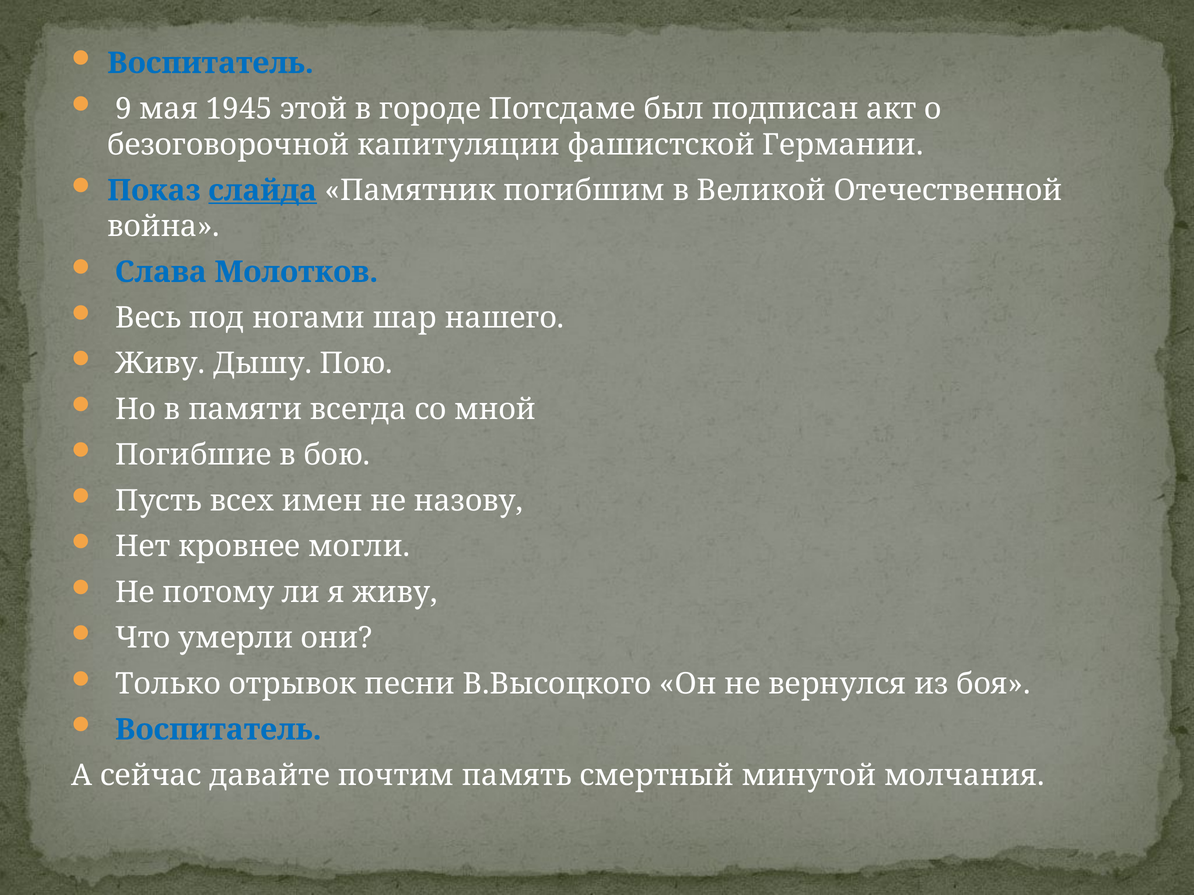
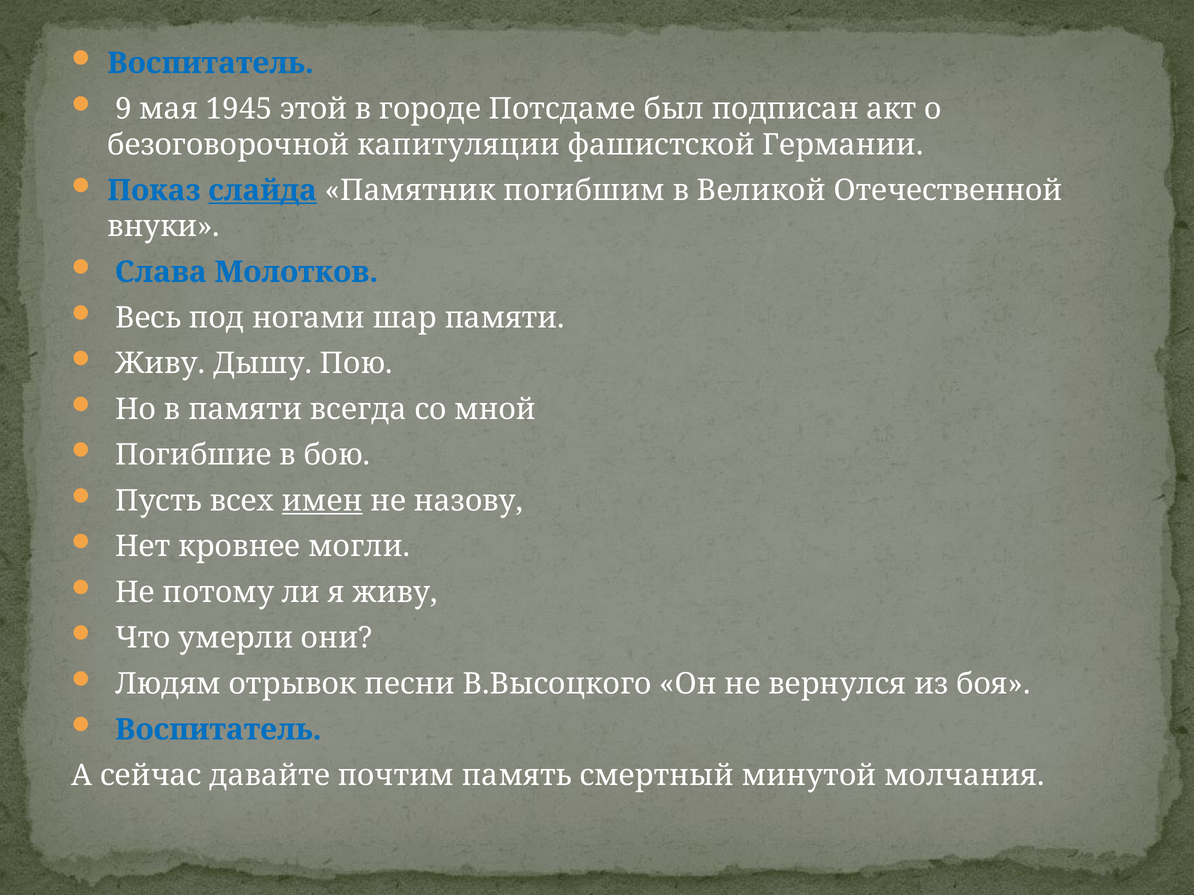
война: война -> внуки
шар нашего: нашего -> памяти
имен underline: none -> present
Только: Только -> Людям
